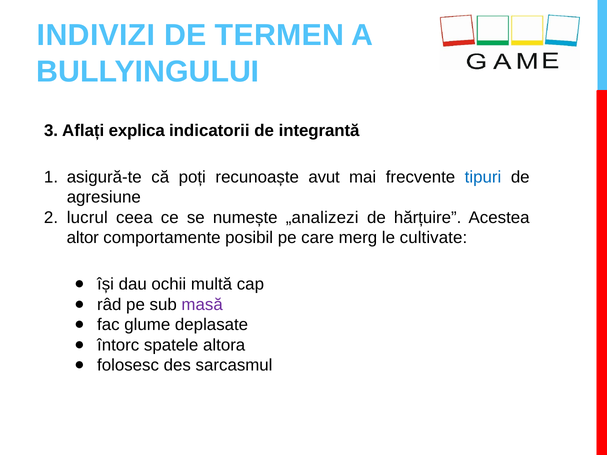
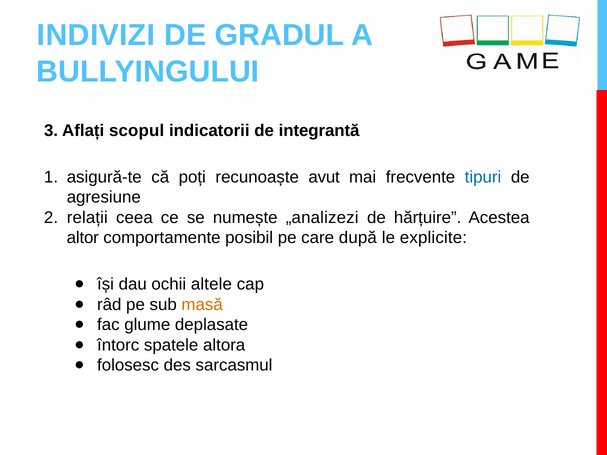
TERMEN: TERMEN -> GRADUL
explica: explica -> scopul
lucrul: lucrul -> relații
merg: merg -> după
cultivate: cultivate -> explicite
multă: multă -> altele
masă colour: purple -> orange
